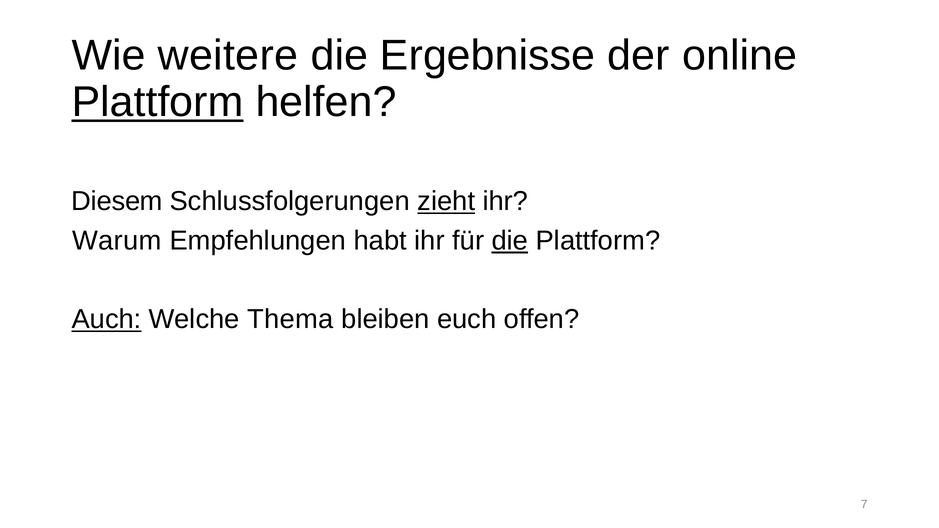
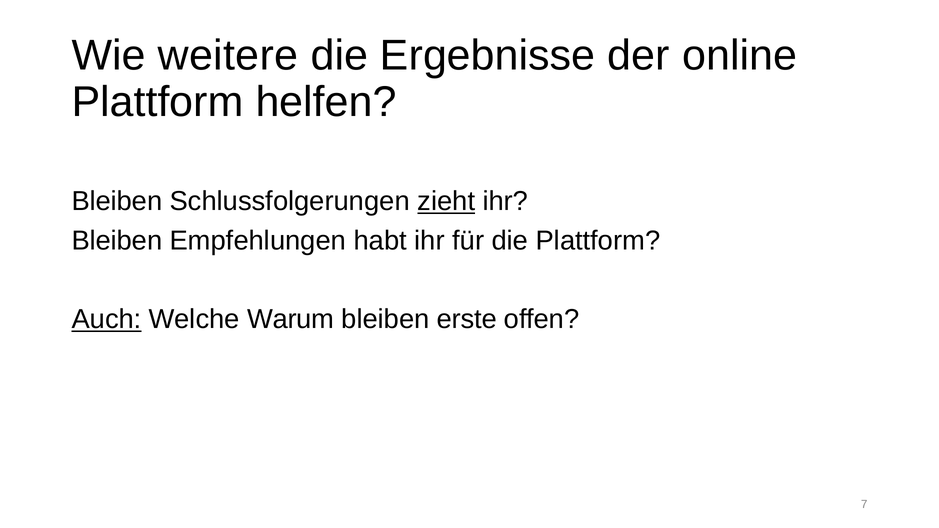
Plattform at (158, 102) underline: present -> none
Diesem at (117, 201): Diesem -> Bleiben
Warum at (117, 241): Warum -> Bleiben
die at (510, 241) underline: present -> none
Thema: Thema -> Warum
euch: euch -> erste
